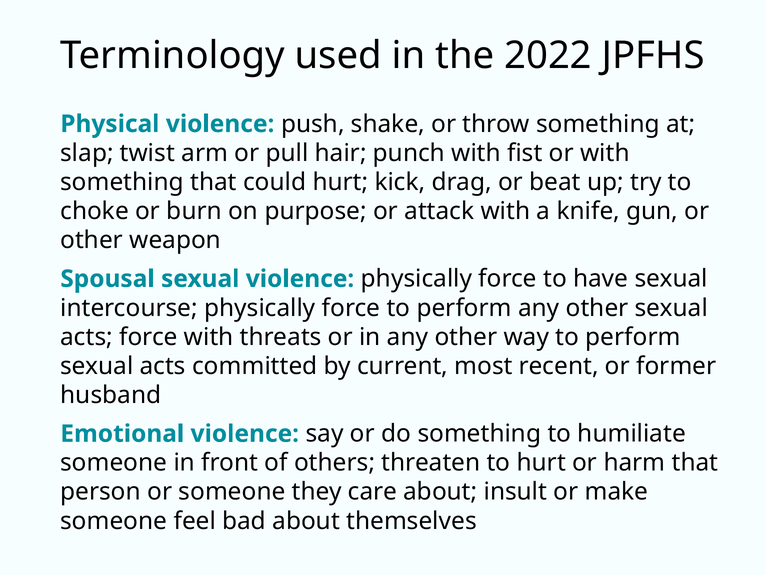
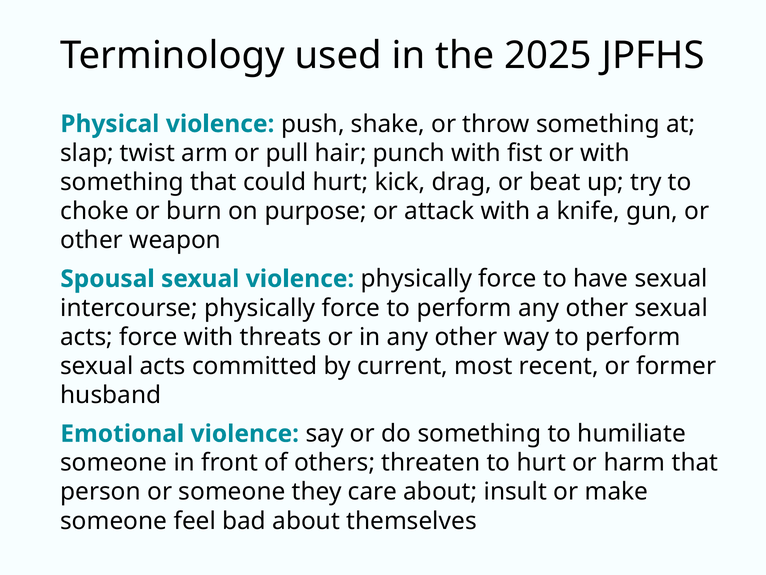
2022: 2022 -> 2025
